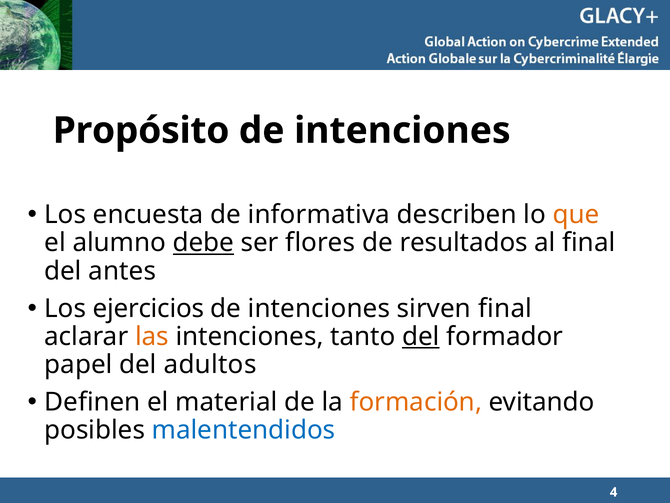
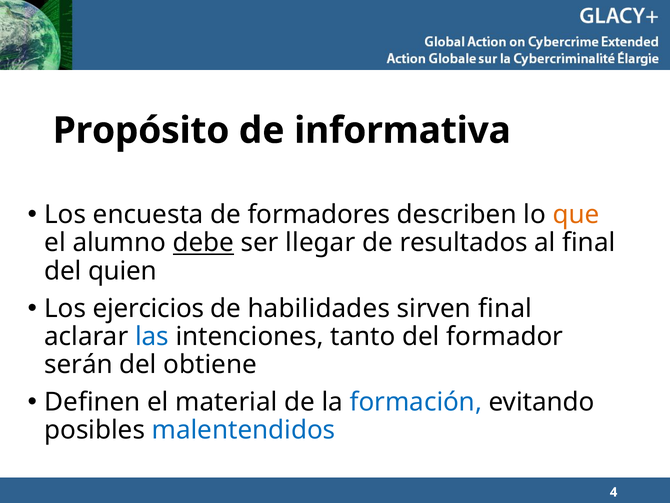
intenciones at (402, 130): intenciones -> informativa
informativa: informativa -> formadores
flores: flores -> llegar
antes: antes -> quien
intenciones at (319, 308): intenciones -> habilidades
las colour: orange -> blue
del at (421, 336) underline: present -> none
papel: papel -> serán
adultos: adultos -> obtiene
formación colour: orange -> blue
